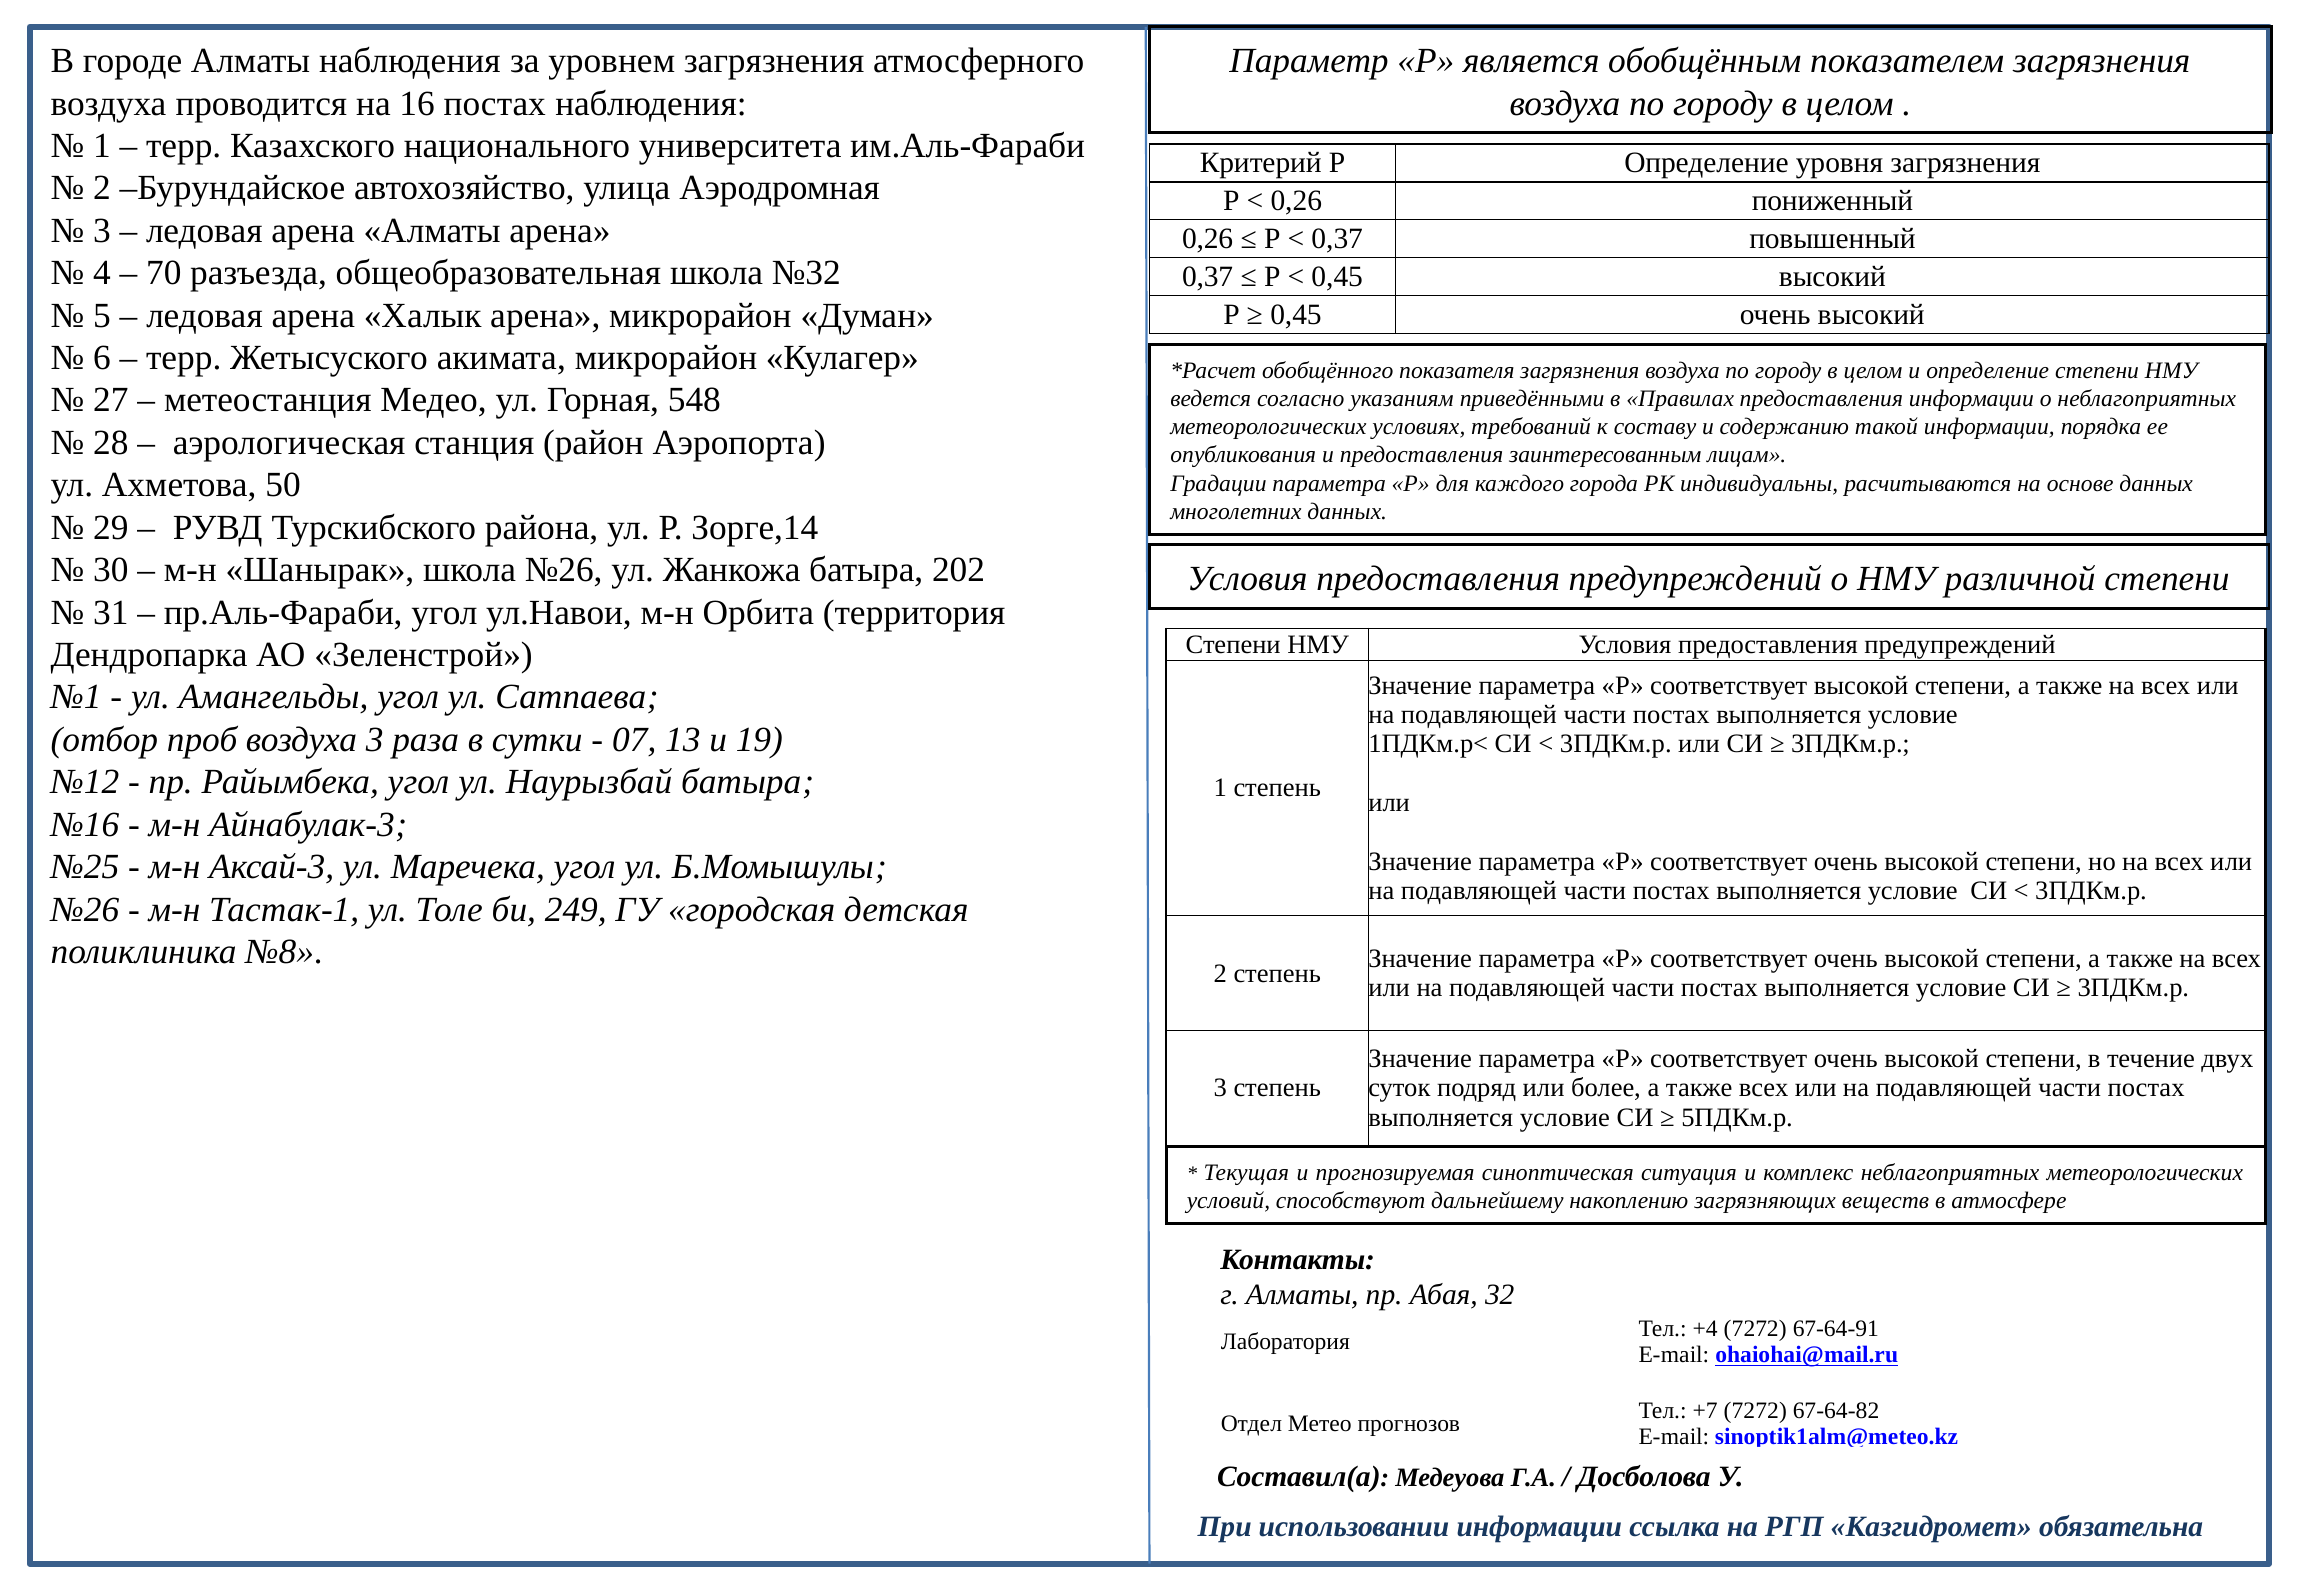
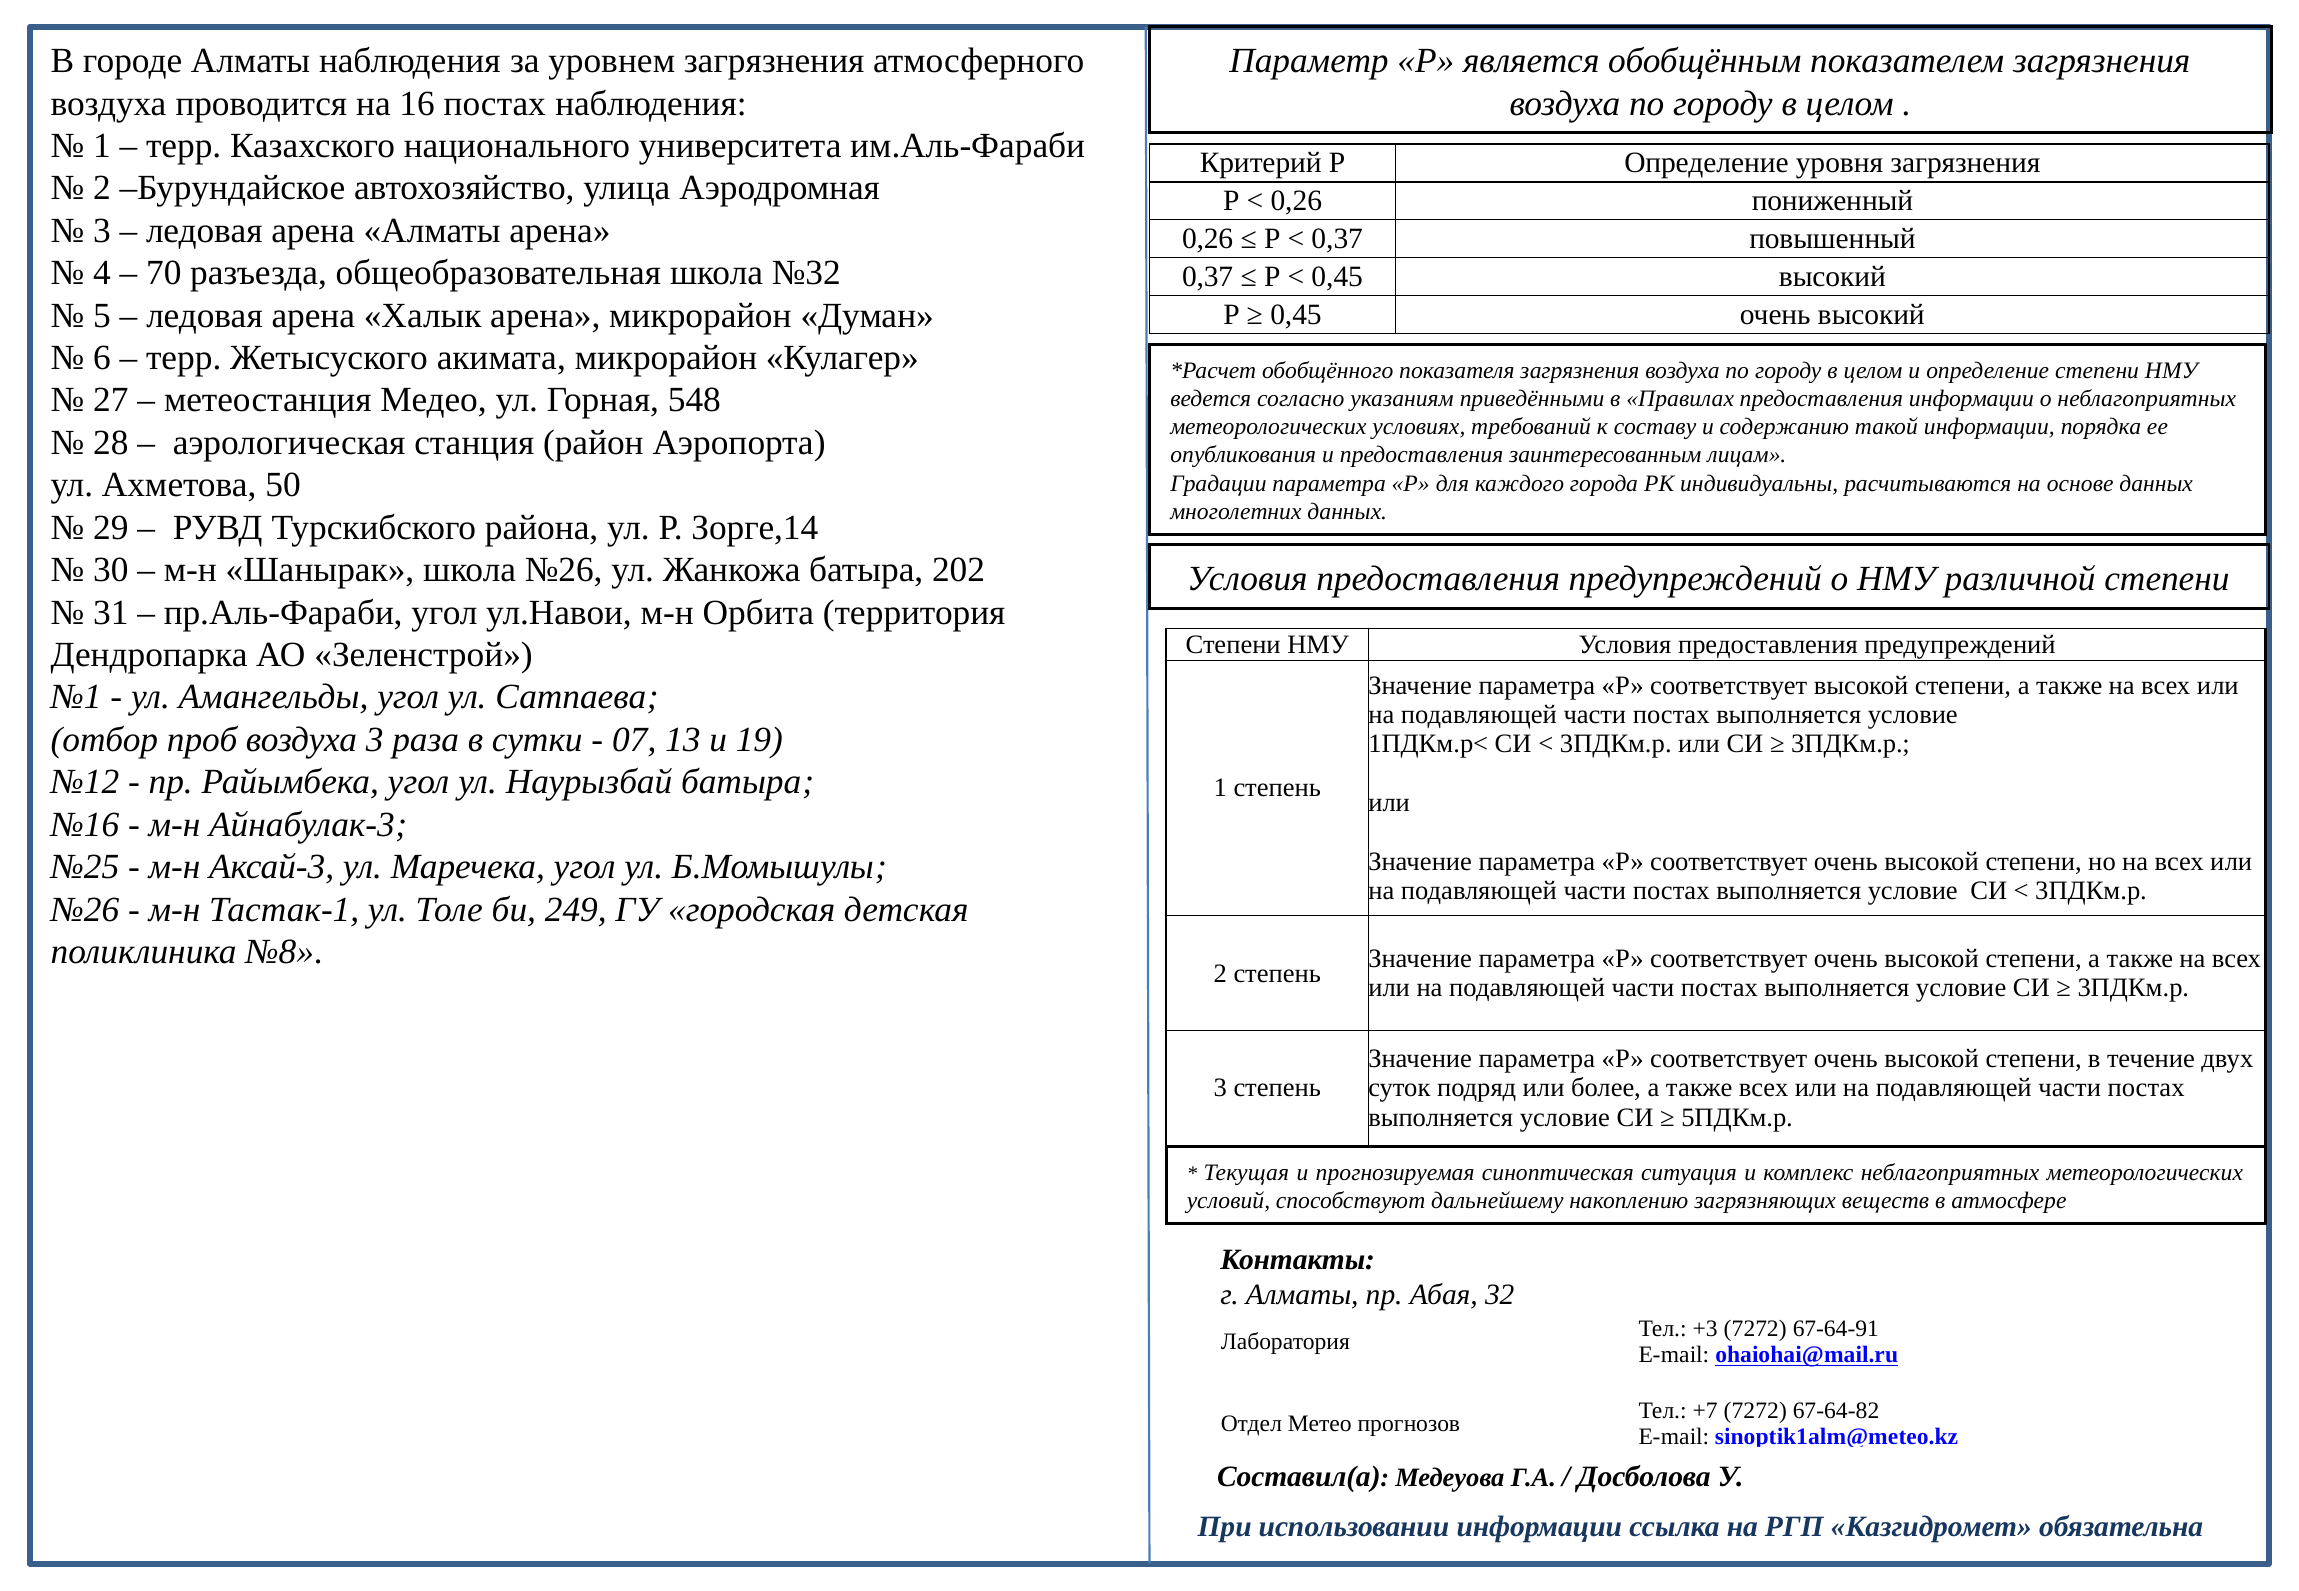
+4: +4 -> +3
